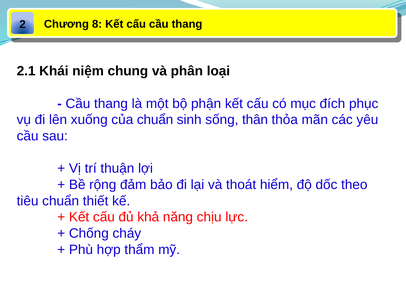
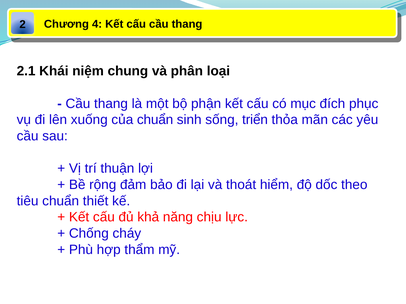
8: 8 -> 4
thân: thân -> triển
